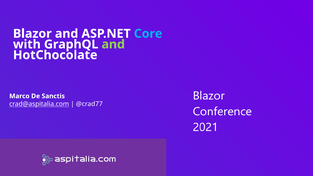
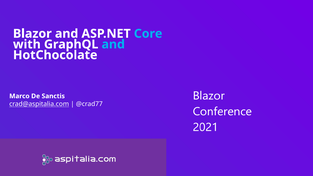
and at (113, 44) colour: light green -> light blue
